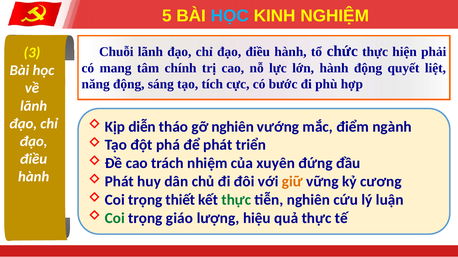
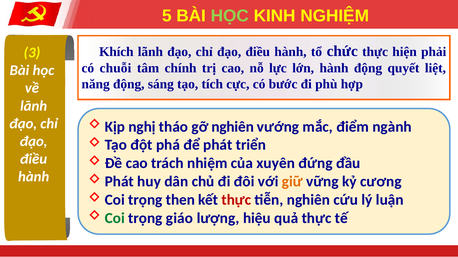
HỌC at (230, 16) colour: light blue -> light green
Chuỗi: Chuỗi -> Khích
mang: mang -> chuỗi
diễn: diễn -> nghị
thiết: thiết -> then
thực at (236, 200) colour: green -> red
